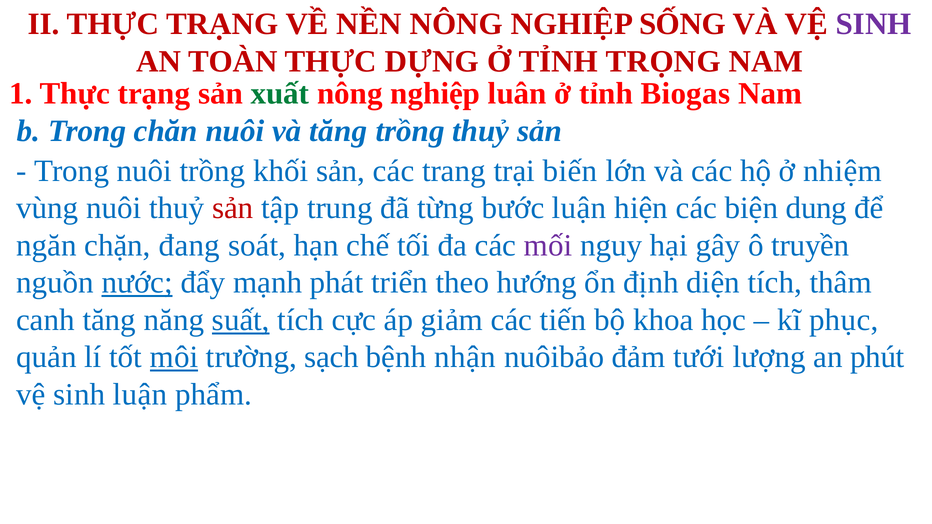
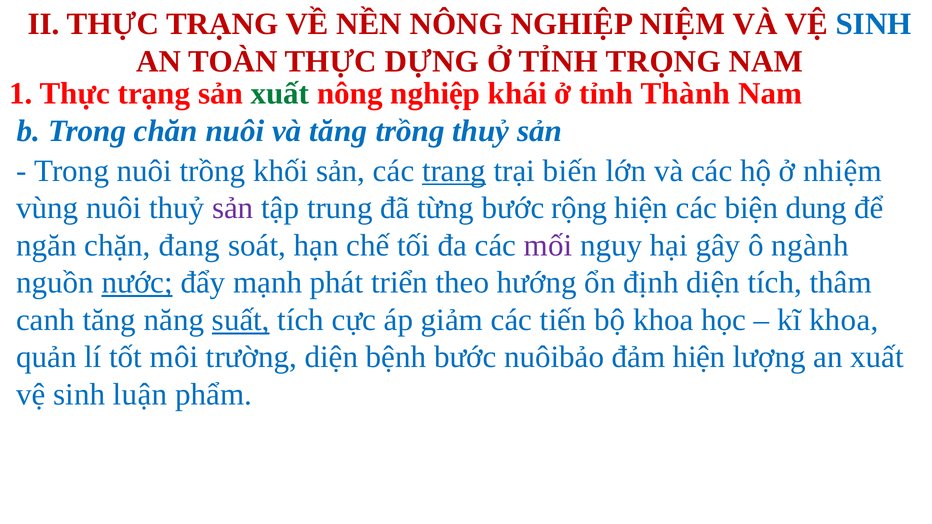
SỐNG: SỐNG -> NIỆM
SINH at (874, 24) colour: purple -> blue
luân: luân -> khái
Biogas: Biogas -> Thành
trang underline: none -> present
sản at (233, 208) colour: red -> purple
bước luận: luận -> rộng
truyền: truyền -> ngành
kĩ phục: phục -> khoa
môi underline: present -> none
trường sạch: sạch -> diện
bệnh nhận: nhận -> bước
đảm tưới: tưới -> hiện
an phút: phút -> xuất
